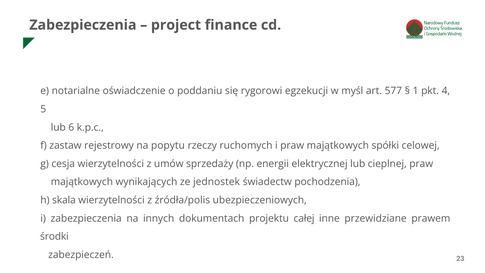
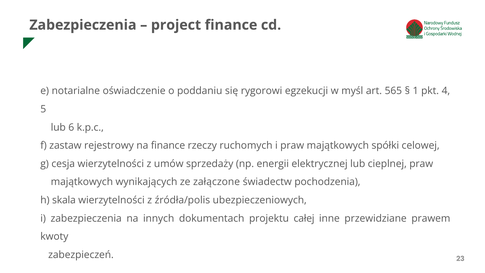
577: 577 -> 565
na popytu: popytu -> finance
jednostek: jednostek -> załączone
środki: środki -> kwoty
